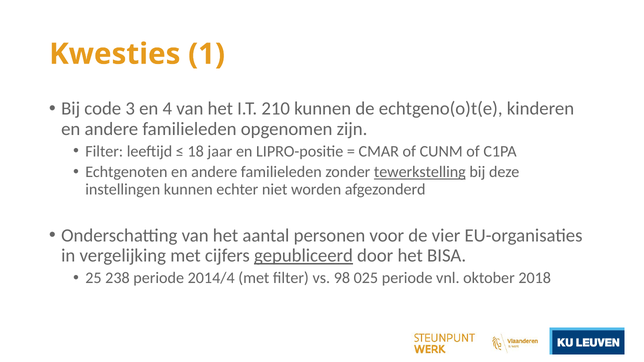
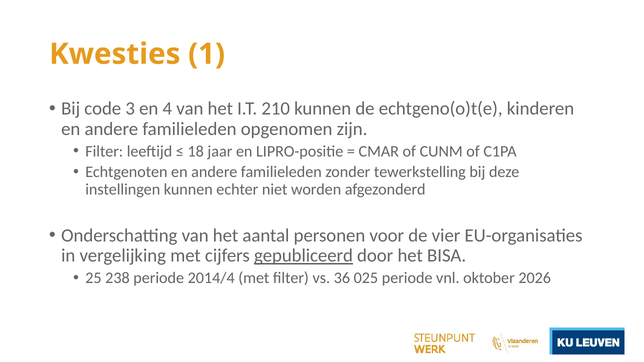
tewerkstelling underline: present -> none
98: 98 -> 36
2018: 2018 -> 2026
